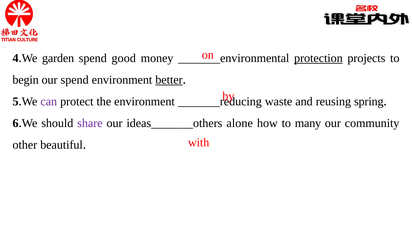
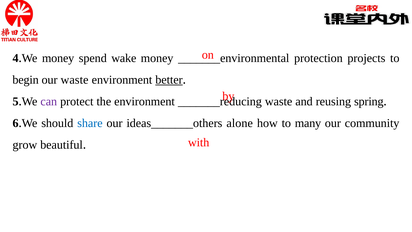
garden at (58, 58): garden -> money
good: good -> wake
protection underline: present -> none
our spend: spend -> waste
share colour: purple -> blue
other: other -> grow
